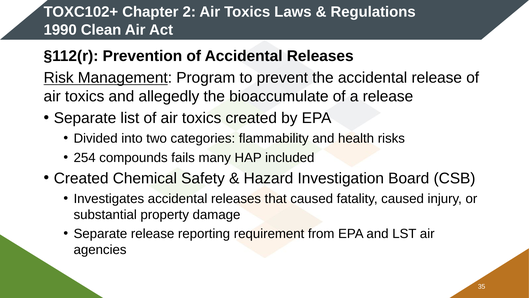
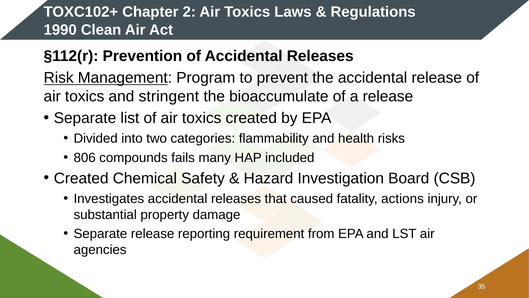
allegedly: allegedly -> stringent
254: 254 -> 806
fatality caused: caused -> actions
